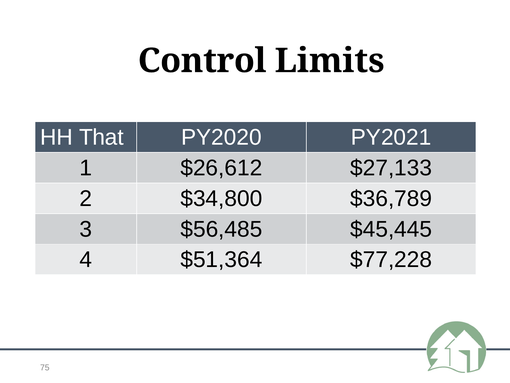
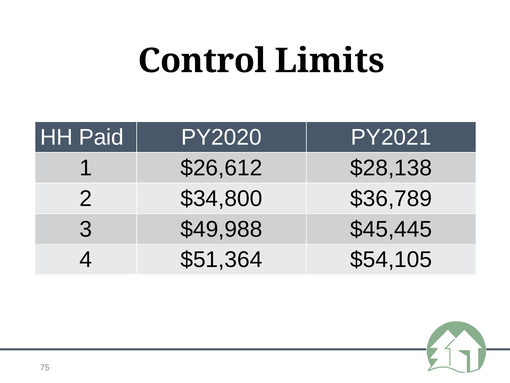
That: That -> Paid
$27,133: $27,133 -> $28,138
$56,485: $56,485 -> $49,988
$77,228: $77,228 -> $54,105
